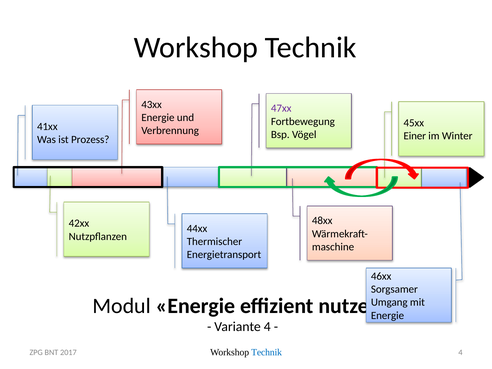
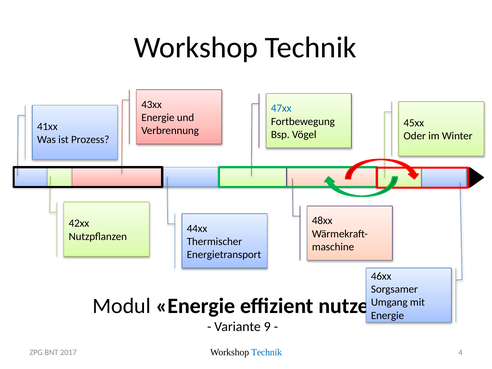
47xx colour: purple -> blue
Einer: Einer -> Oder
Variante 4: 4 -> 9
